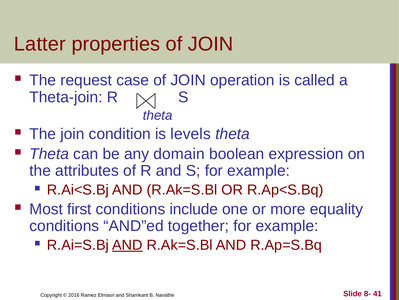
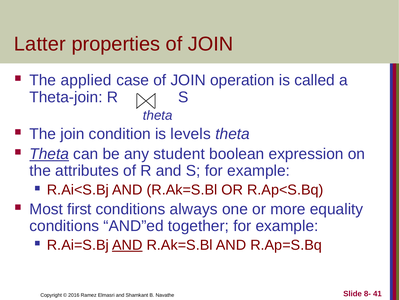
request: request -> applied
Theta at (49, 154) underline: none -> present
domain: domain -> student
include: include -> always
